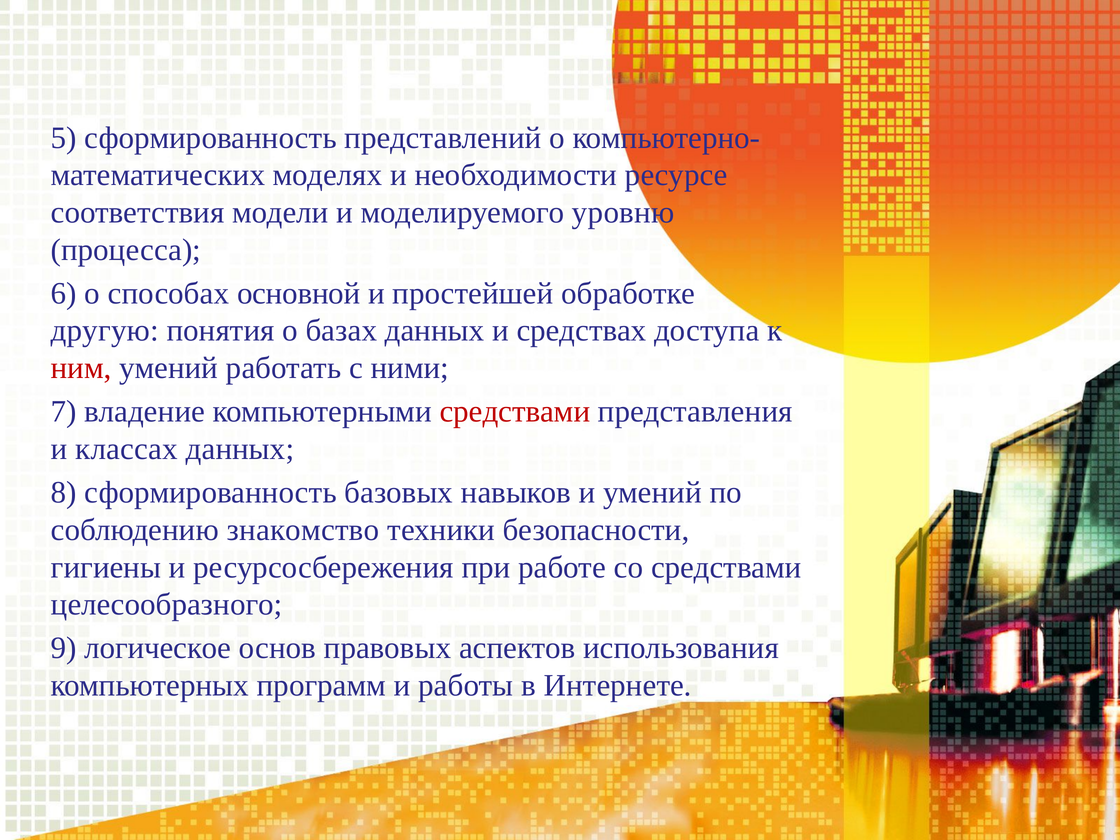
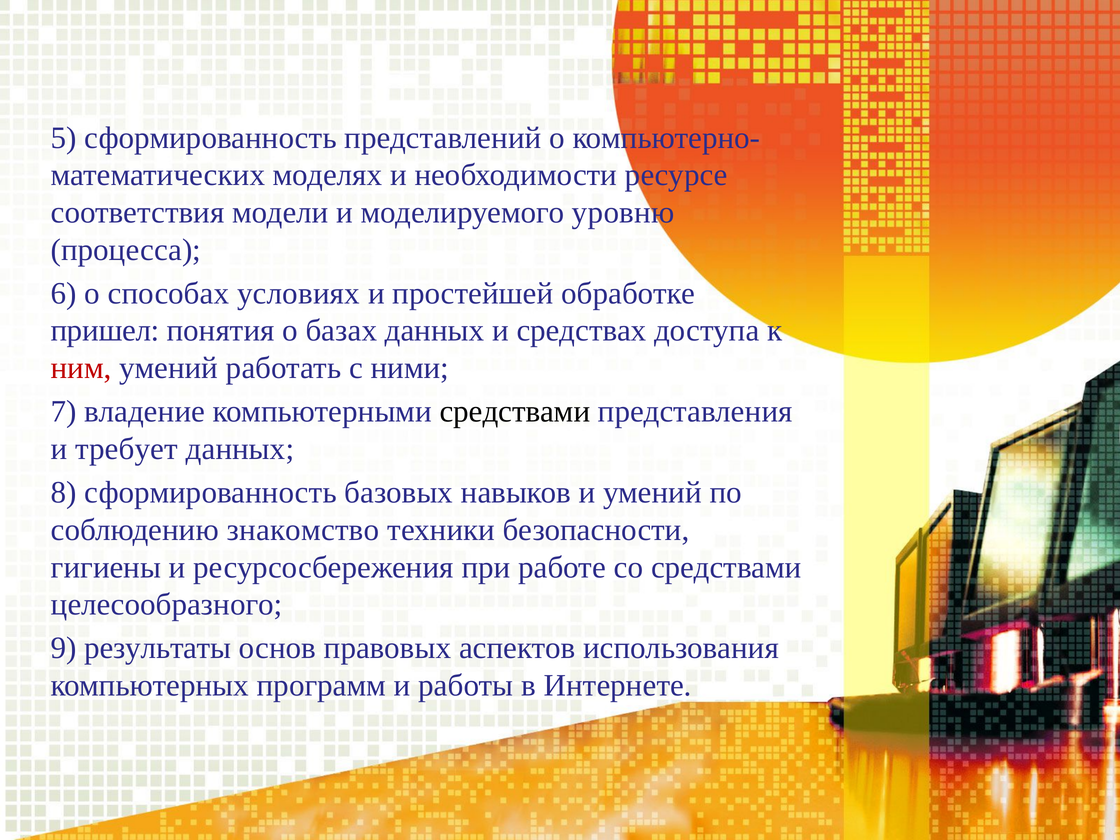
основной: основной -> условиях
другую: другую -> пришел
средствами at (515, 412) colour: red -> black
классах: классах -> требует
логическое: логическое -> результаты
